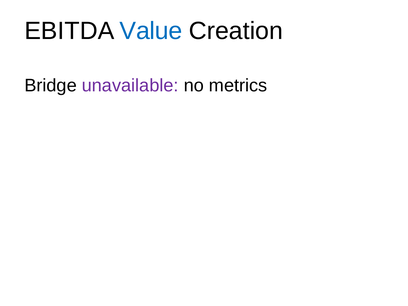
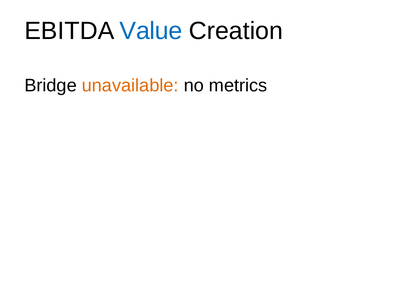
unavailable colour: purple -> orange
